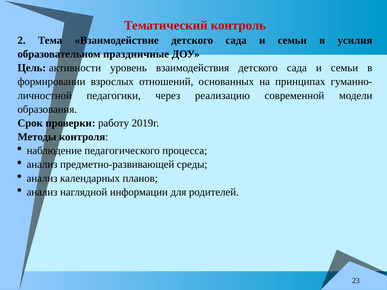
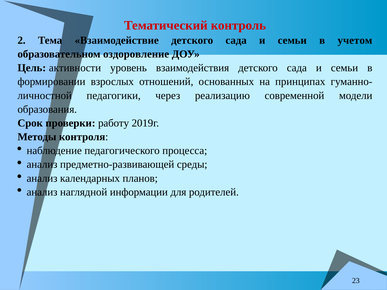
усилия: усилия -> учетом
праздничные: праздничные -> оздоровление
